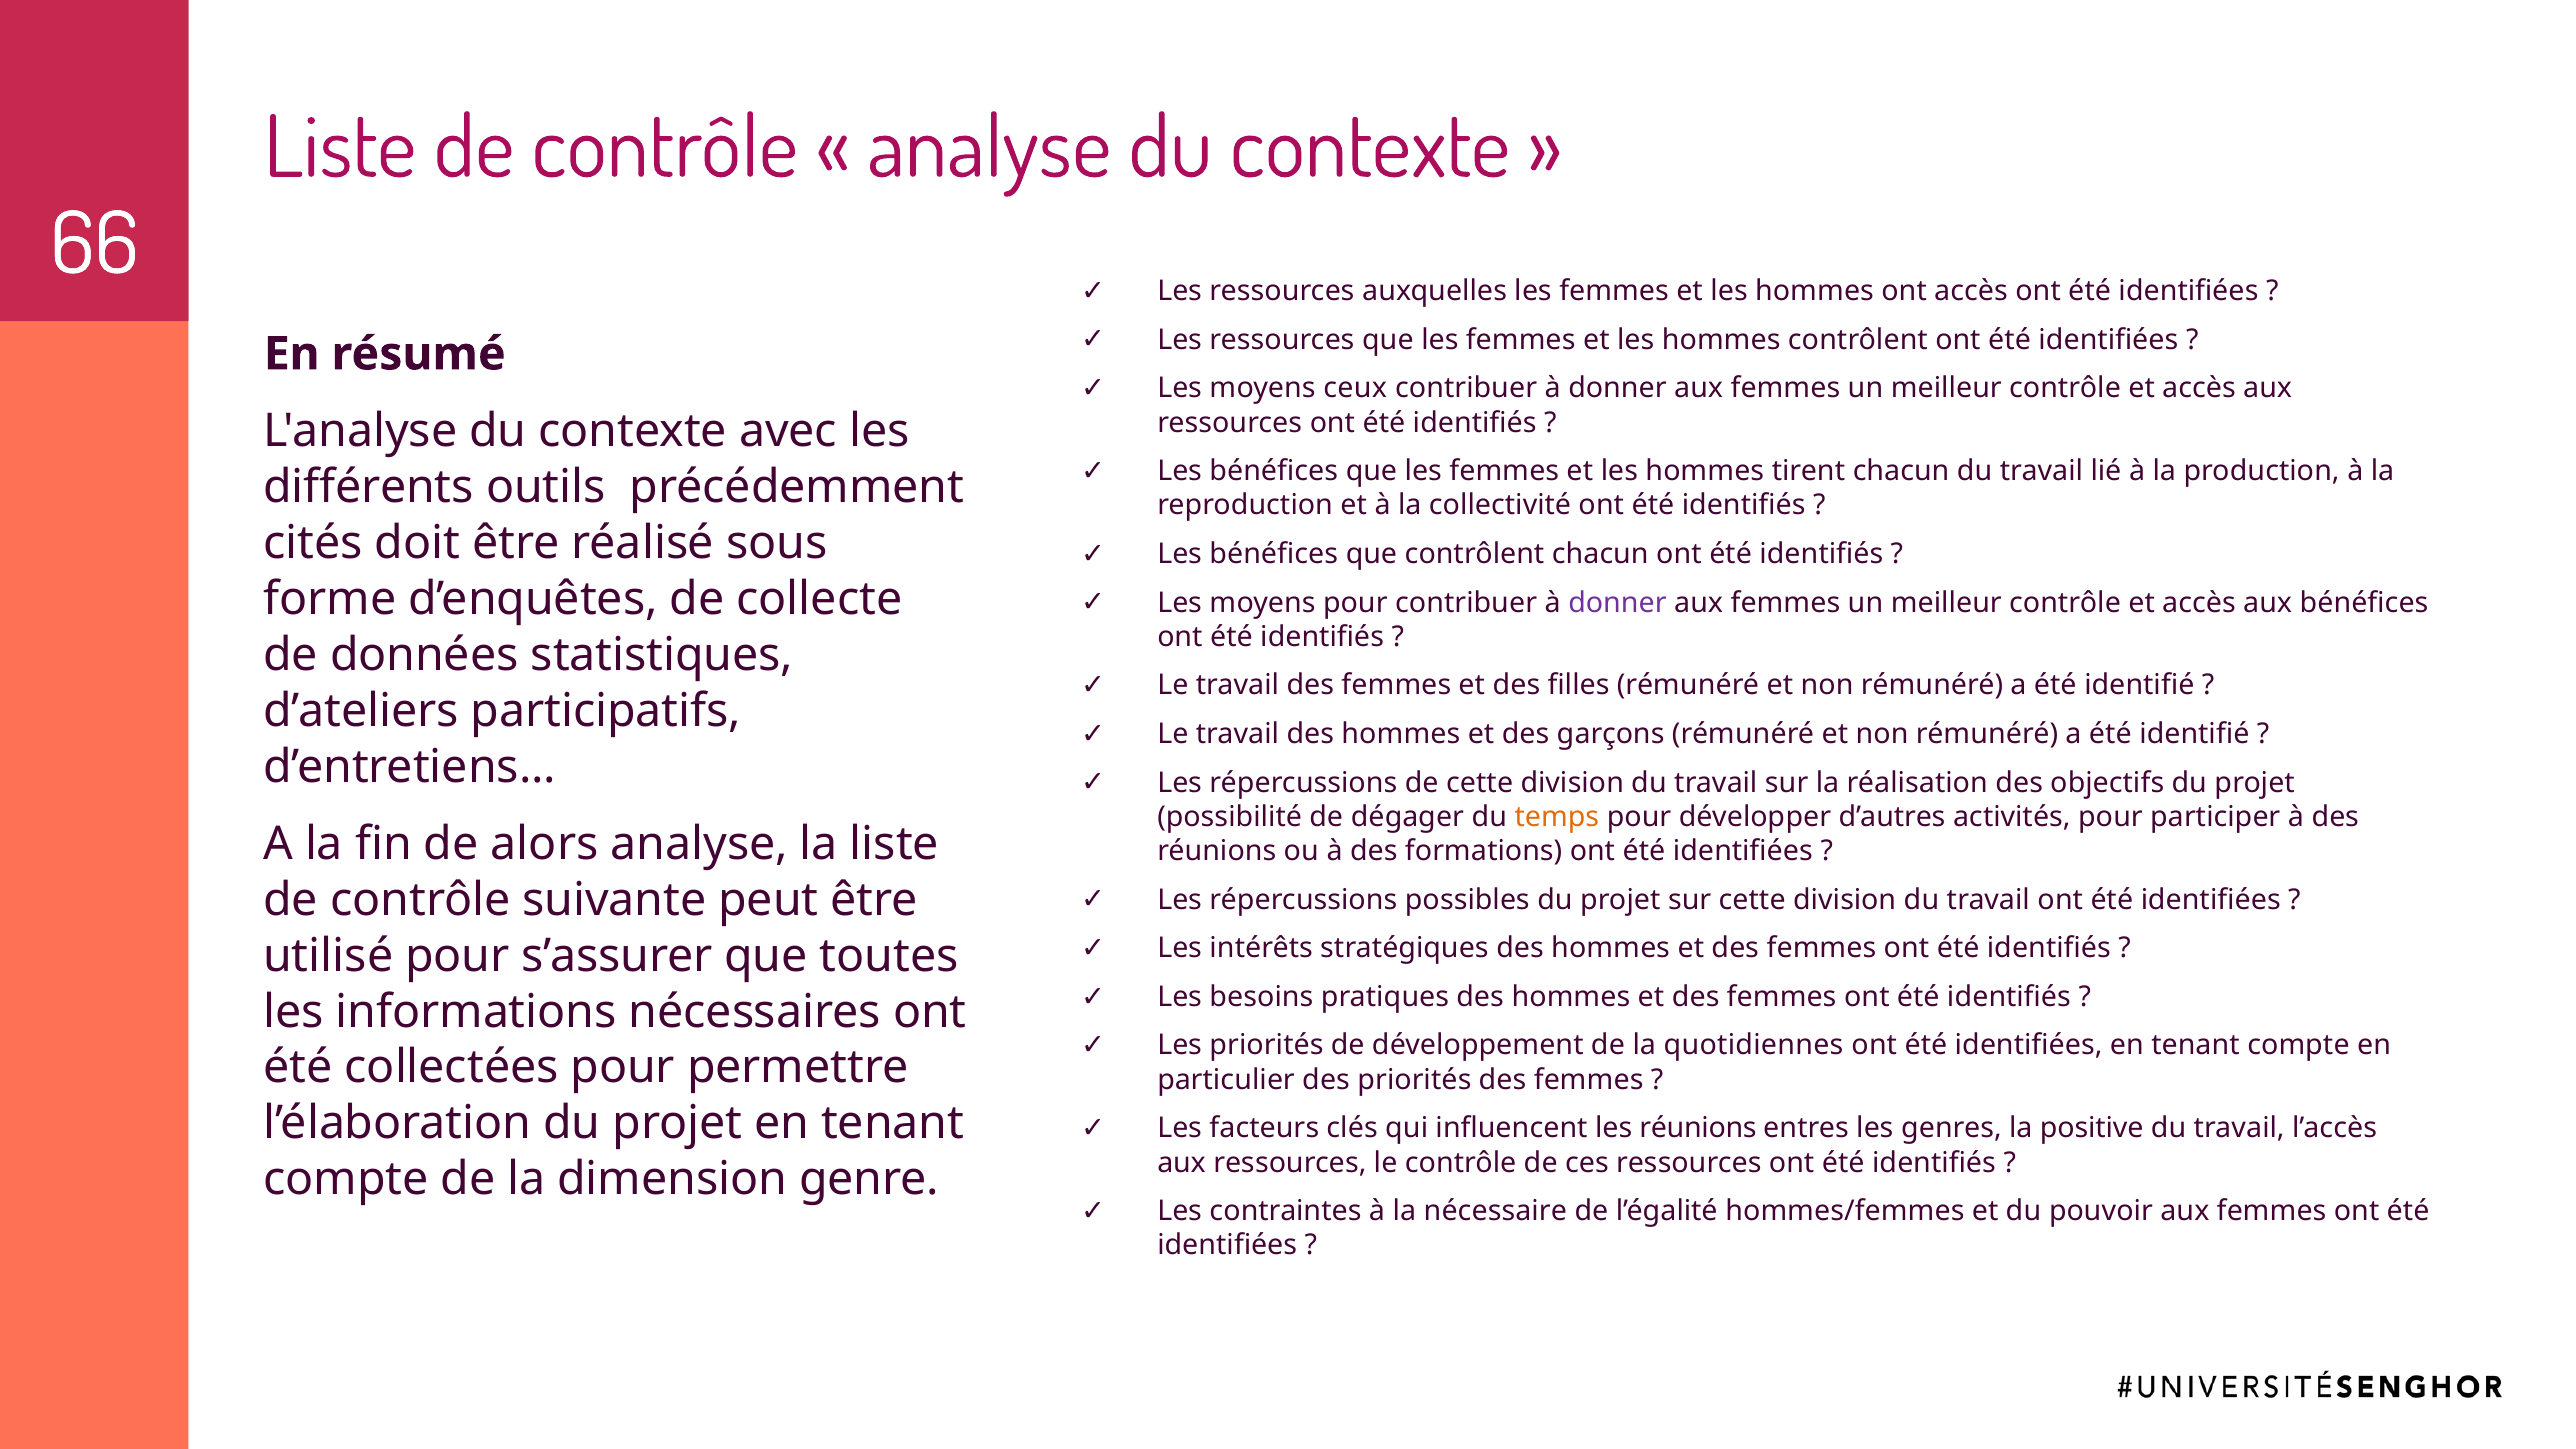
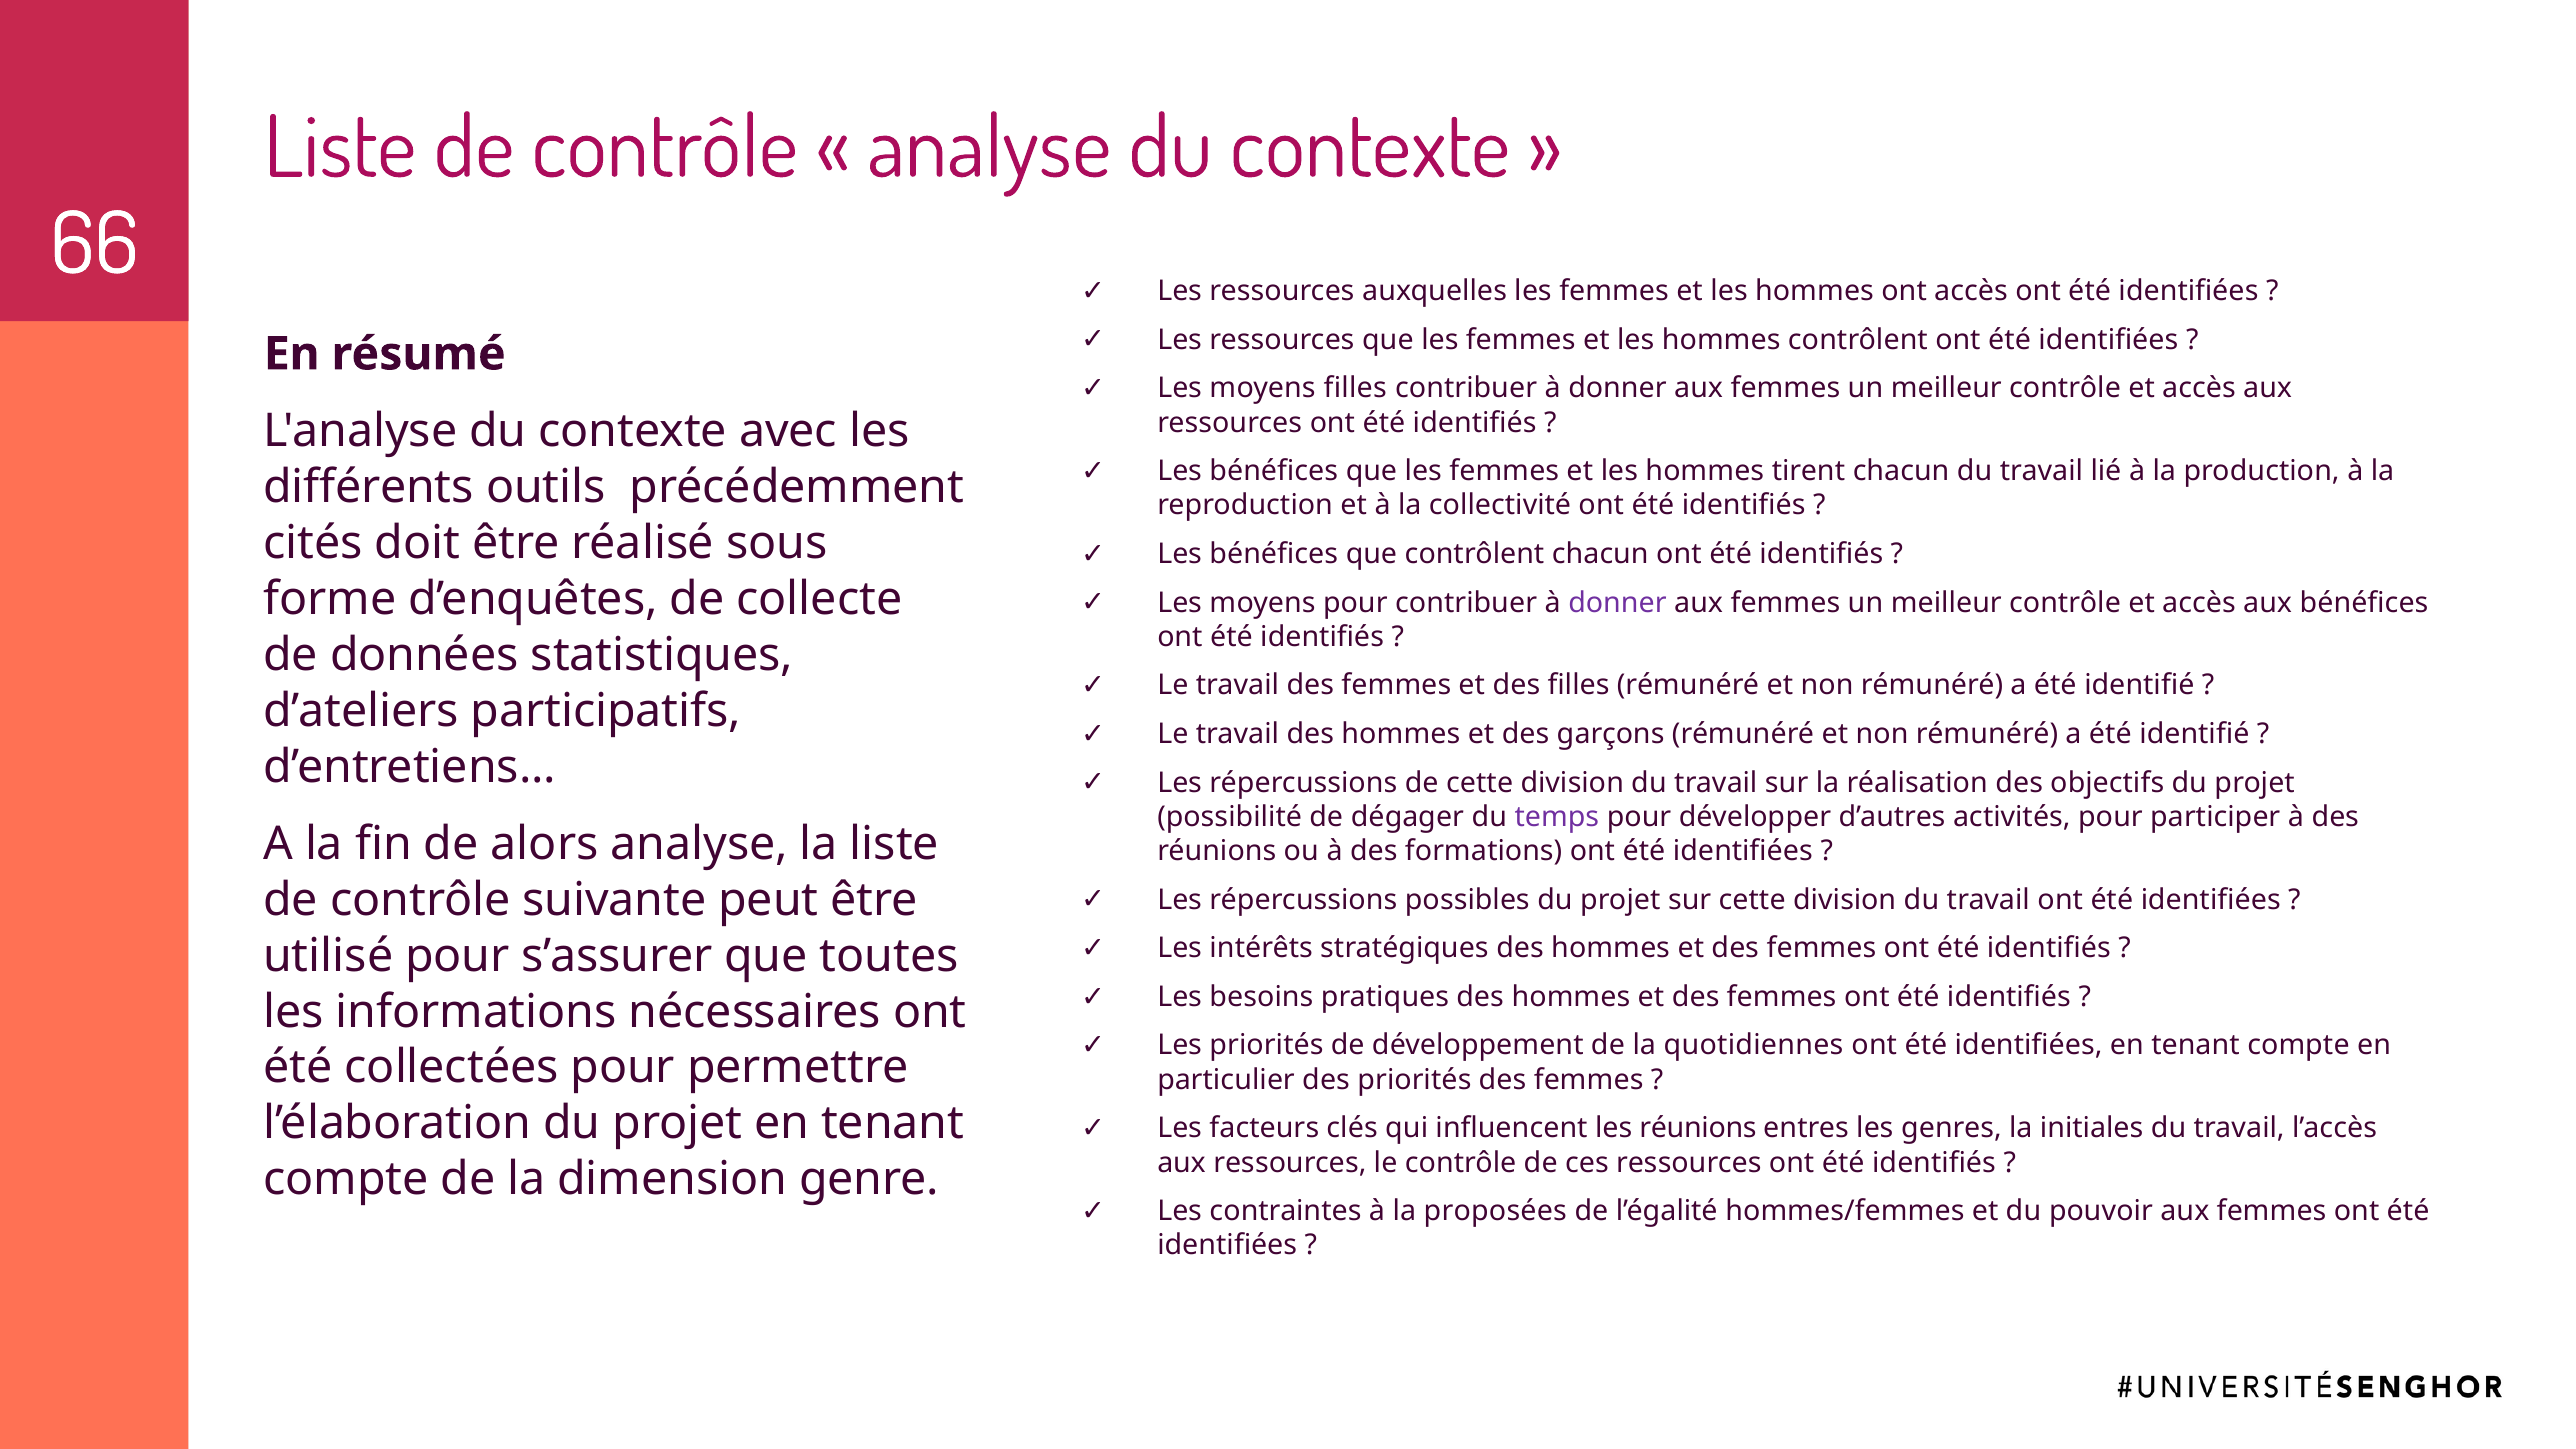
moyens ceux: ceux -> filles
temps colour: orange -> purple
positive: positive -> initiales
nécessaire: nécessaire -> proposées
